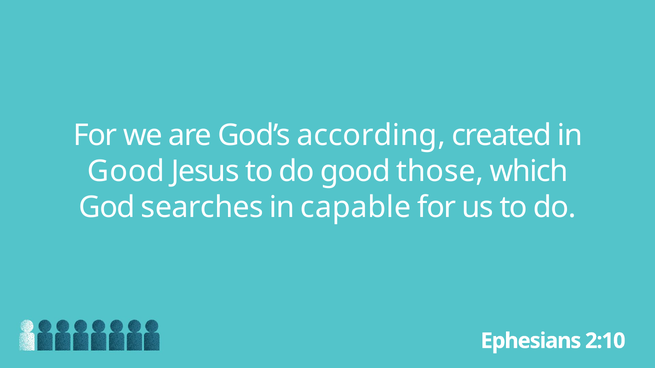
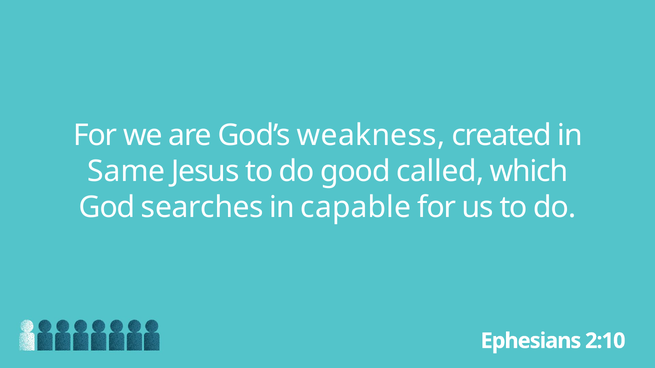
according: according -> weakness
Good at (126, 171): Good -> Same
those: those -> called
